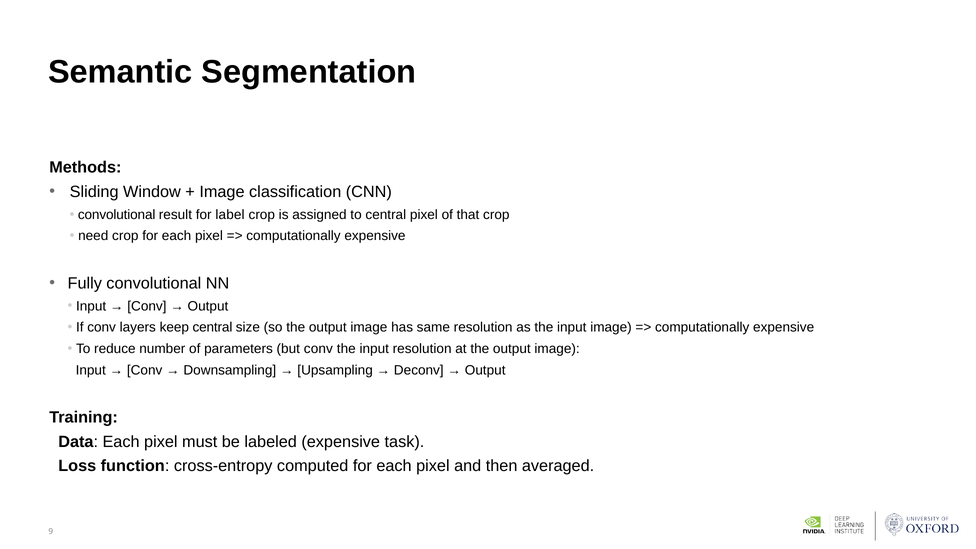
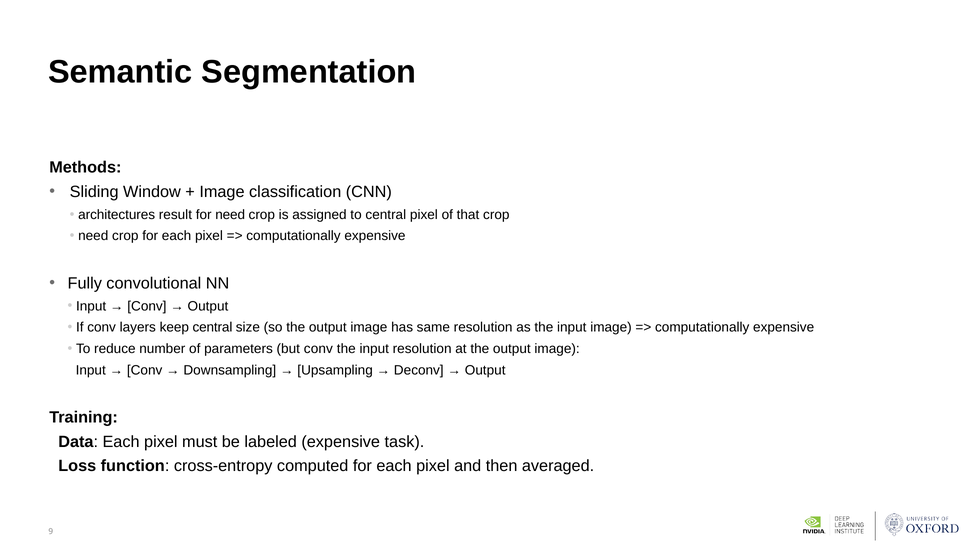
convolutional at (117, 215): convolutional -> architectures
for label: label -> need
